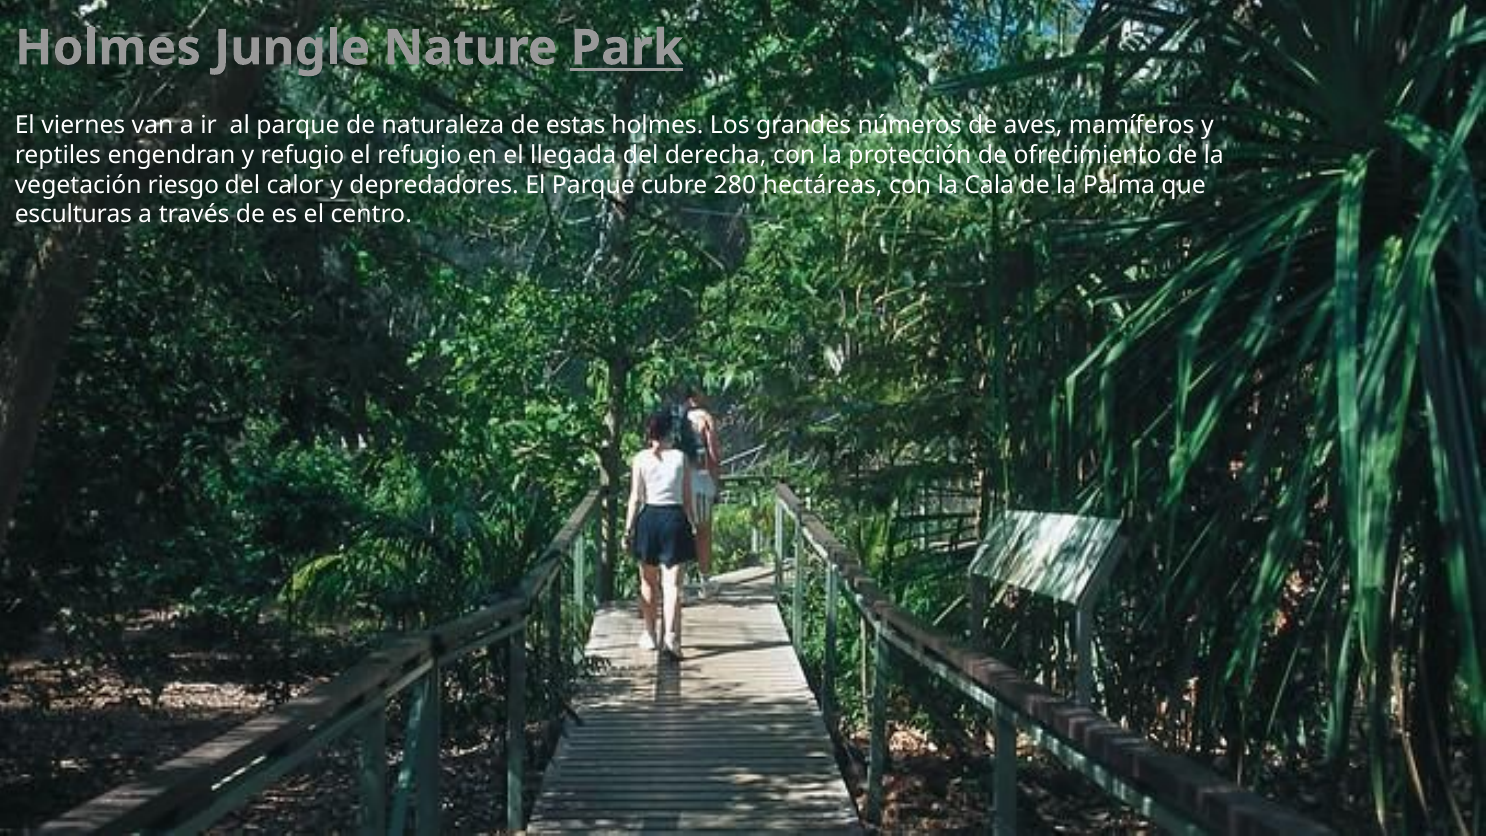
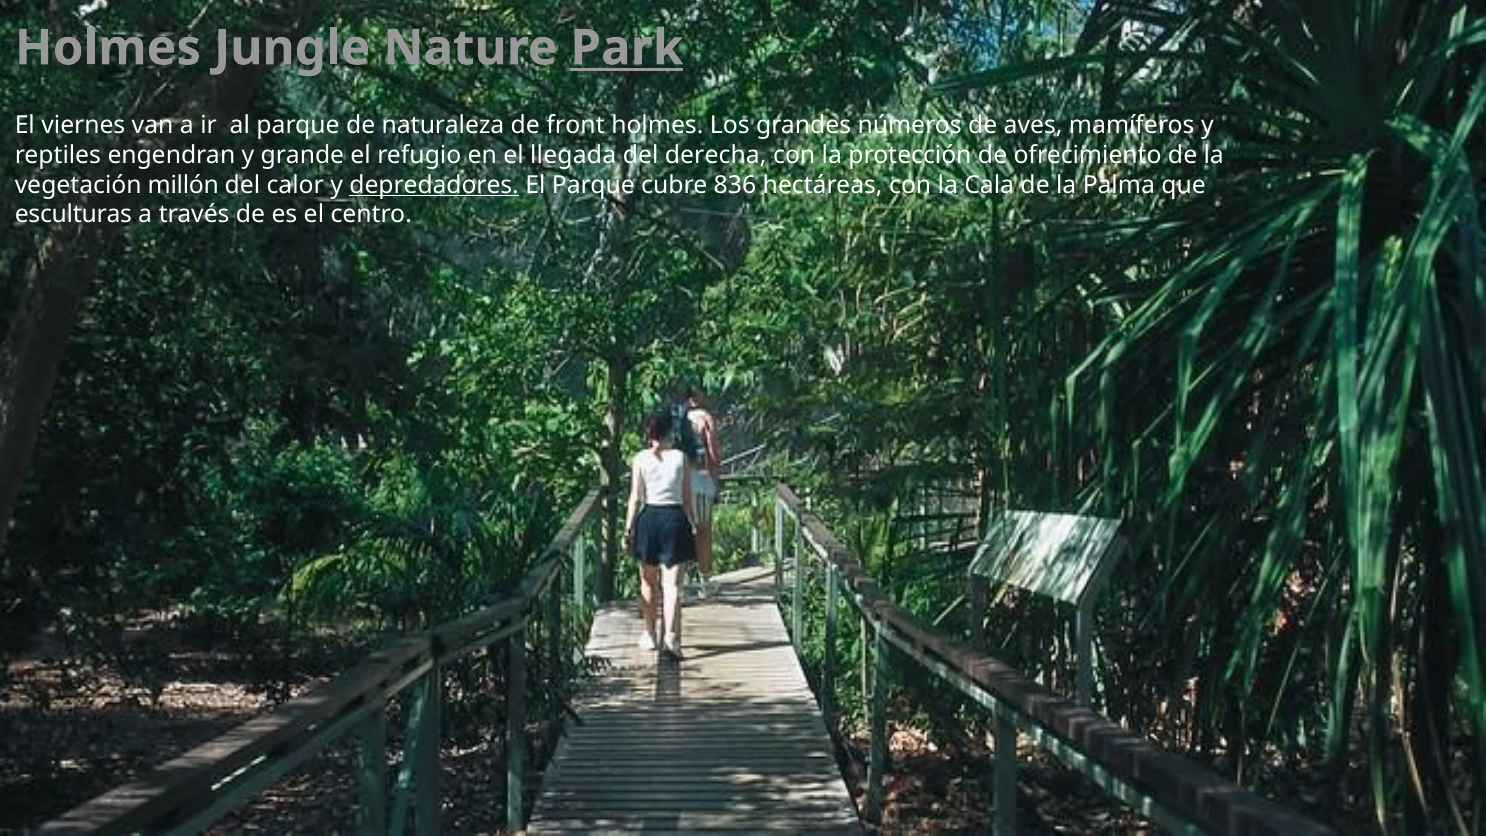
estas: estas -> front
y refugio: refugio -> grande
riesgo: riesgo -> millón
depredadores underline: none -> present
280: 280 -> 836
